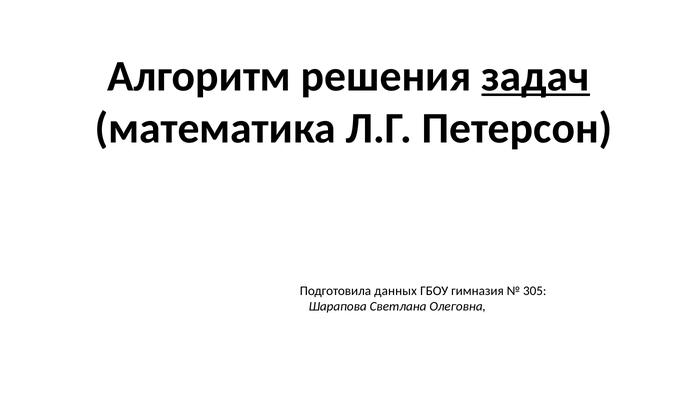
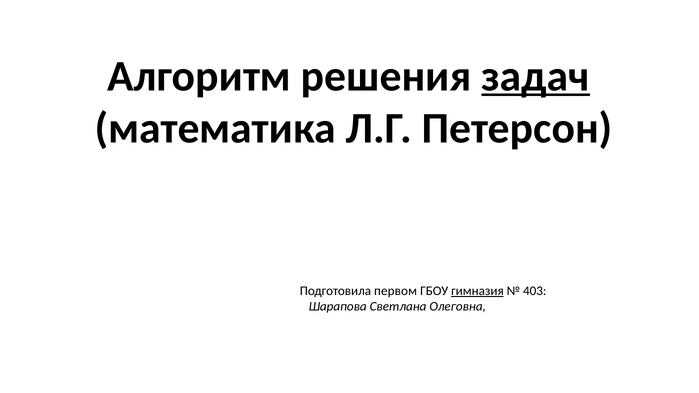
данных: данных -> первом
гимназия underline: none -> present
305: 305 -> 403
